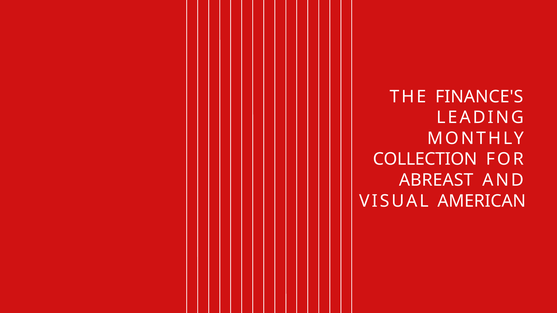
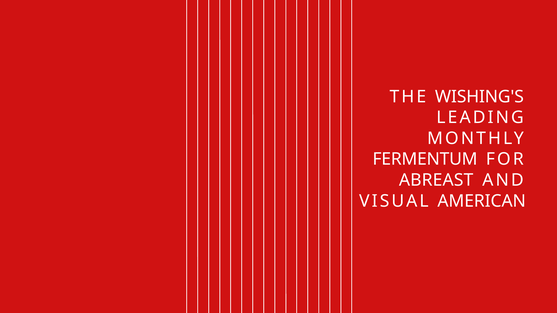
FINANCE'S: FINANCE'S -> WISHING'S
COLLECTION: COLLECTION -> FERMENTUM
